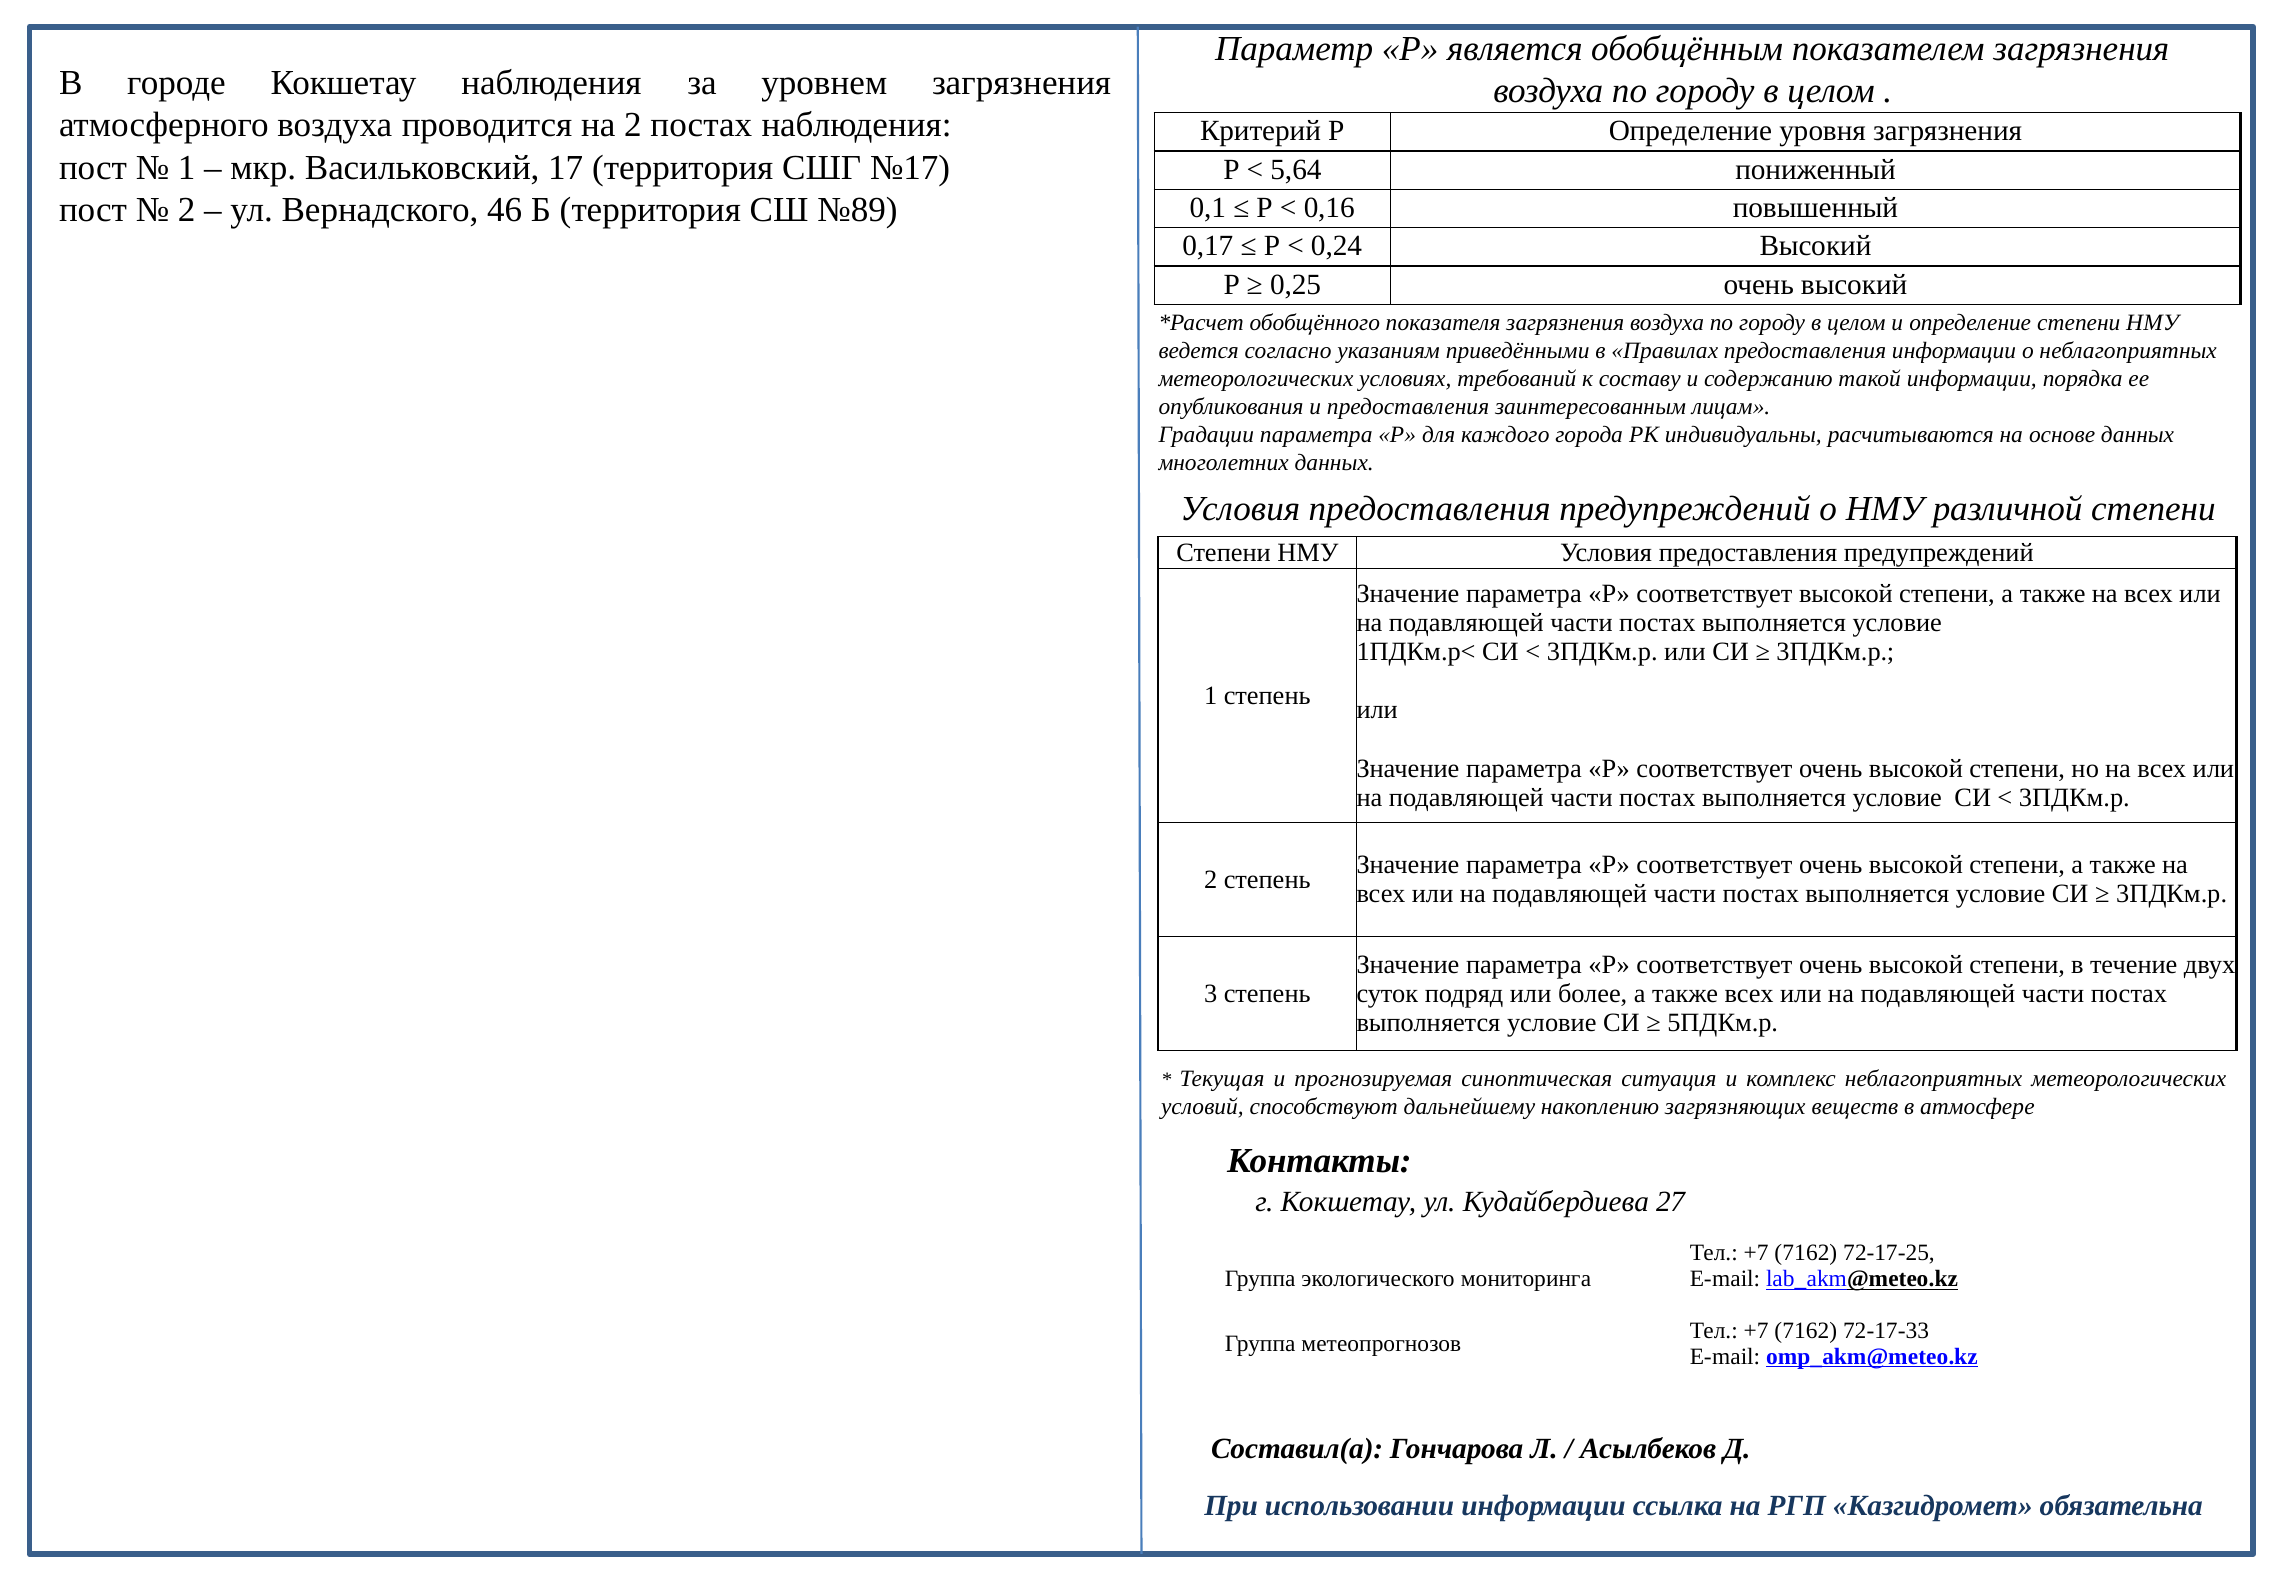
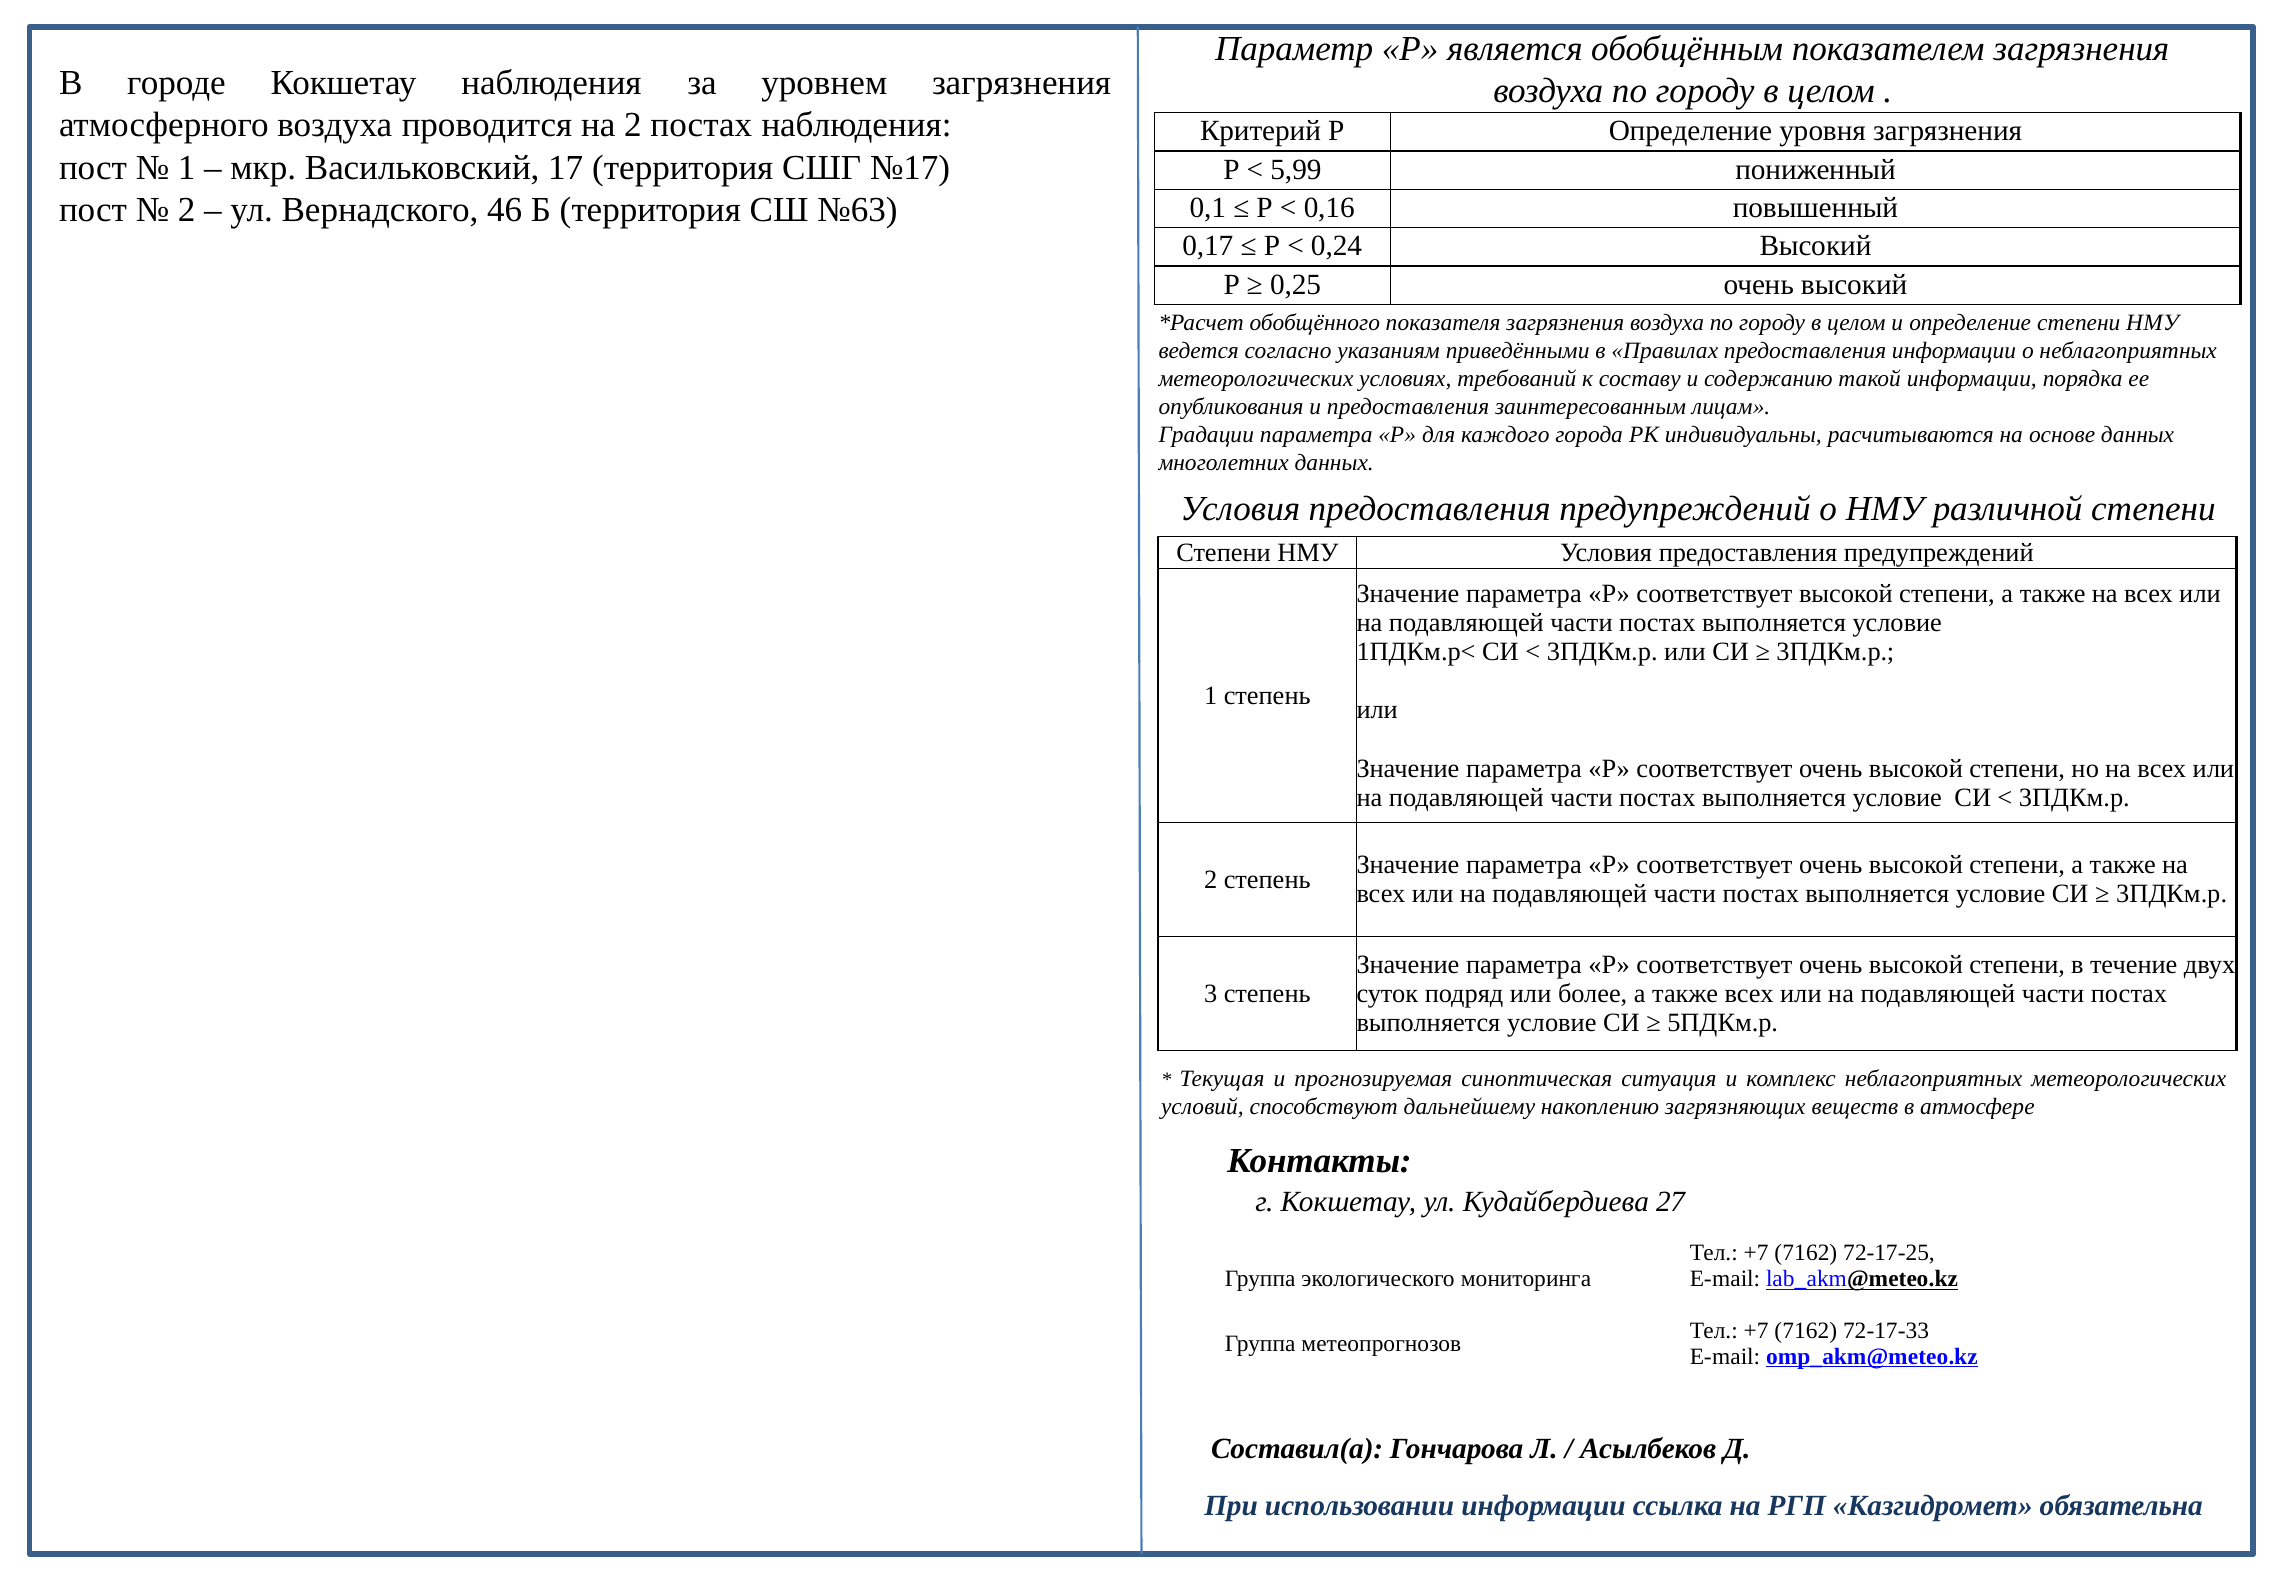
5,64: 5,64 -> 5,99
№89: №89 -> №63
